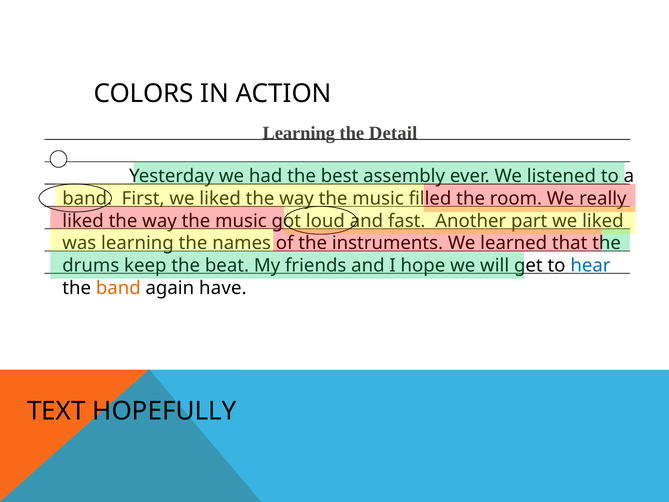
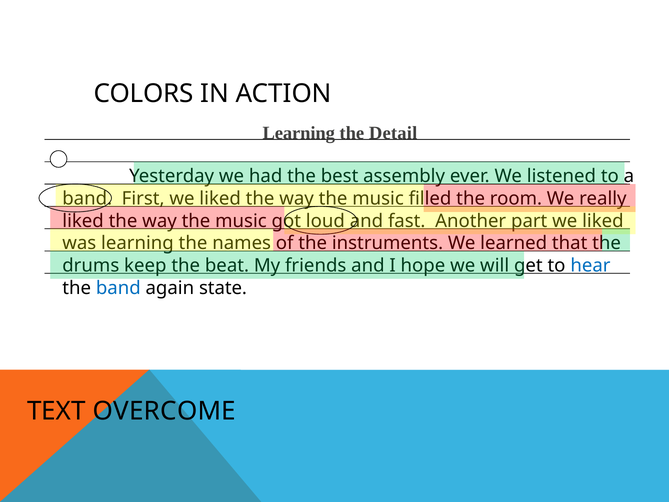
band at (118, 288) colour: orange -> blue
have: have -> state
HOPEFULLY: HOPEFULLY -> OVERCOME
